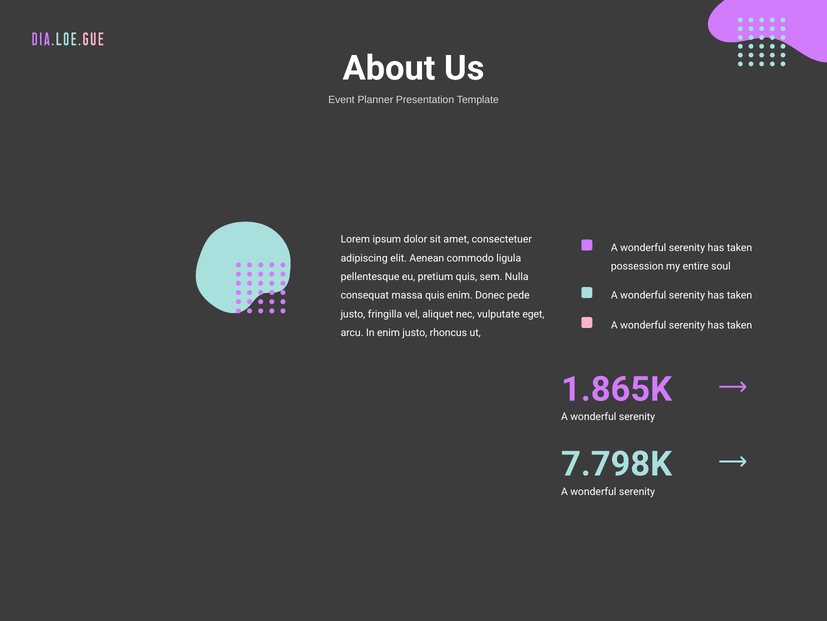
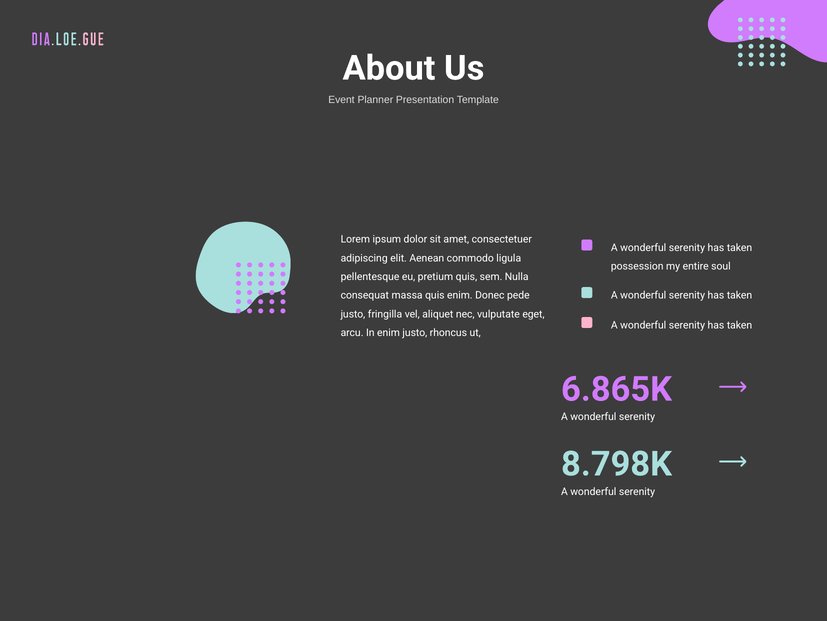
1.865K: 1.865K -> 6.865K
7.798K: 7.798K -> 8.798K
